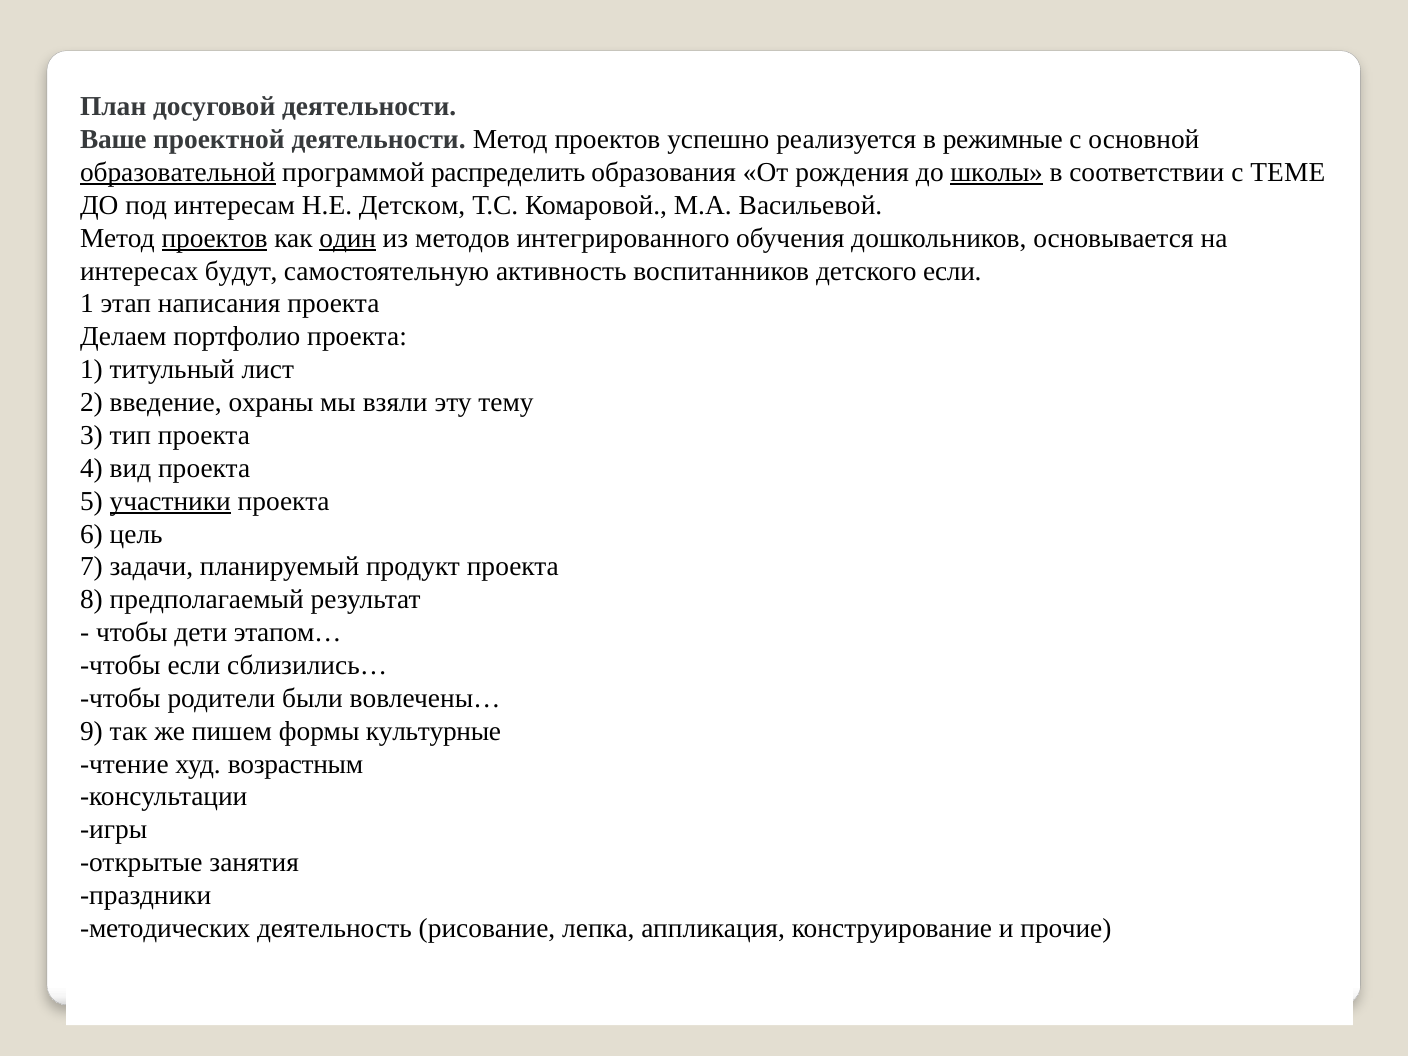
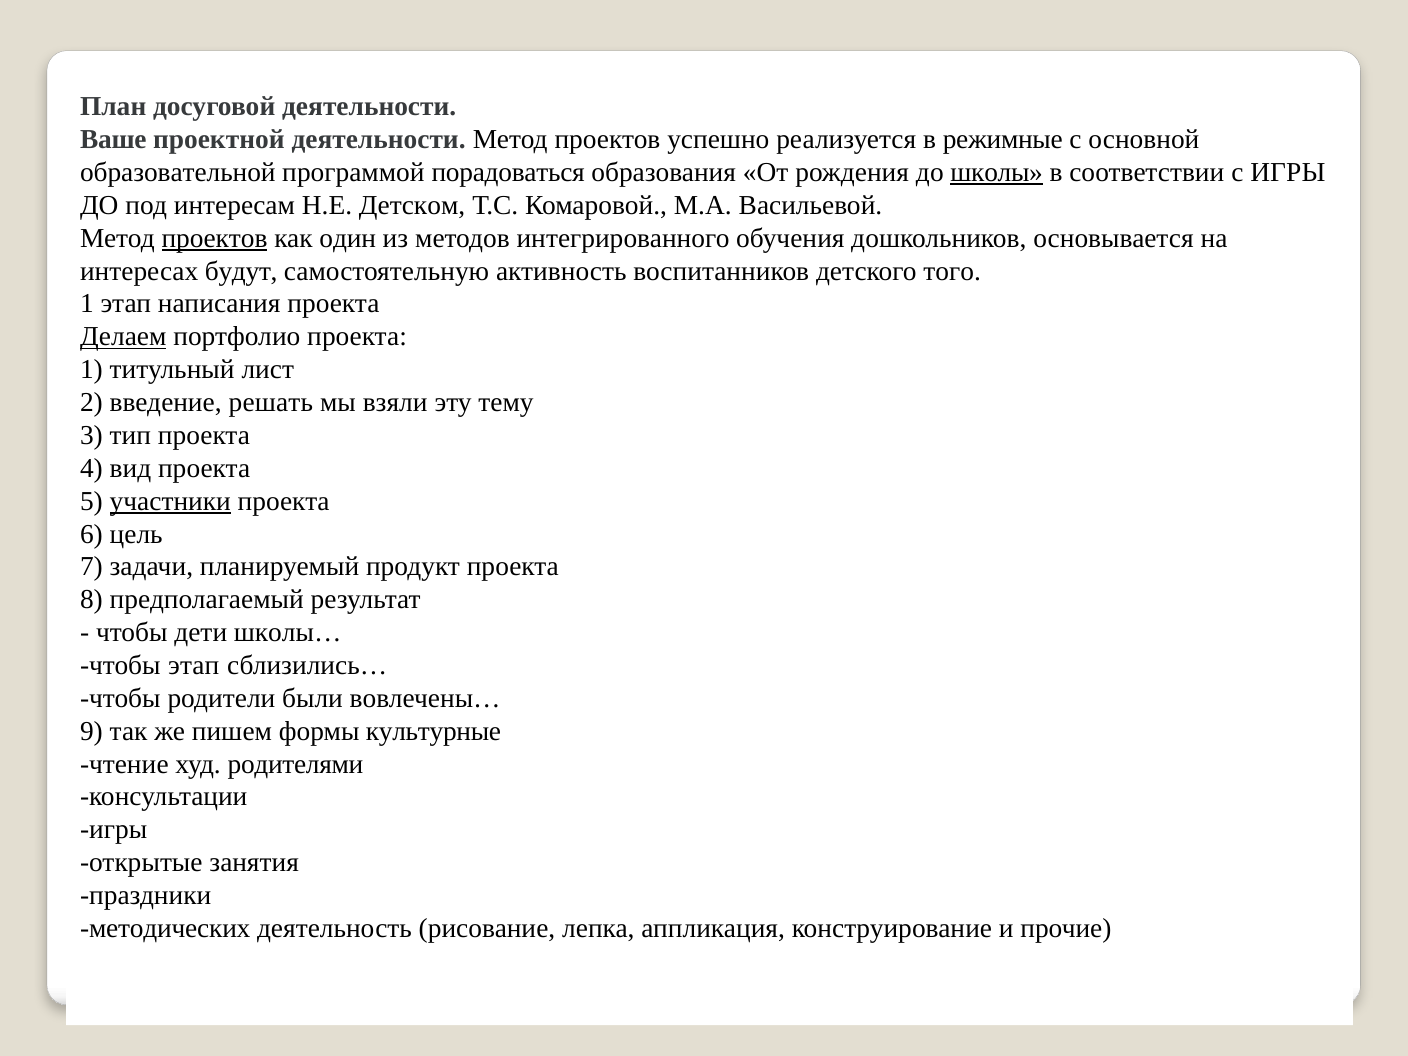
образовательной underline: present -> none
распределить: распределить -> порадоваться
с ТЕМЕ: ТЕМЕ -> ИГРЫ
один underline: present -> none
детского если: если -> того
Делаем underline: none -> present
охраны: охраны -> решать
этапом…: этапом… -> школы…
чтобы если: если -> этап
возрастным: возрастным -> родителями
